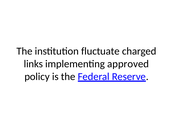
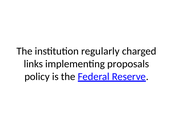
fluctuate: fluctuate -> regularly
approved: approved -> proposals
